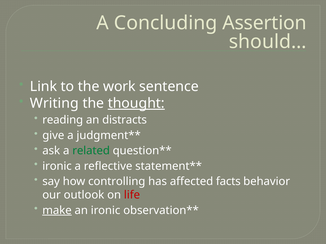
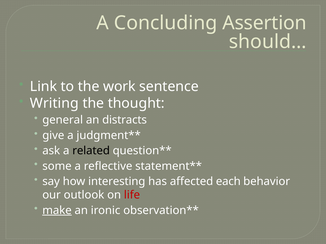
thought underline: present -> none
reading: reading -> general
related colour: green -> black
ironic at (57, 166): ironic -> some
controlling: controlling -> interesting
facts: facts -> each
